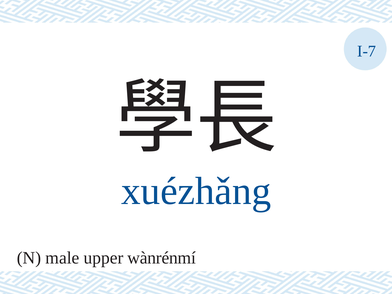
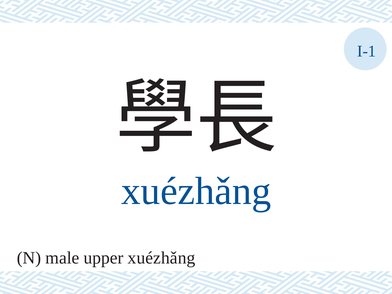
I-7: I-7 -> I-1
upper wànrénmí: wànrénmí -> xuézhǎng
